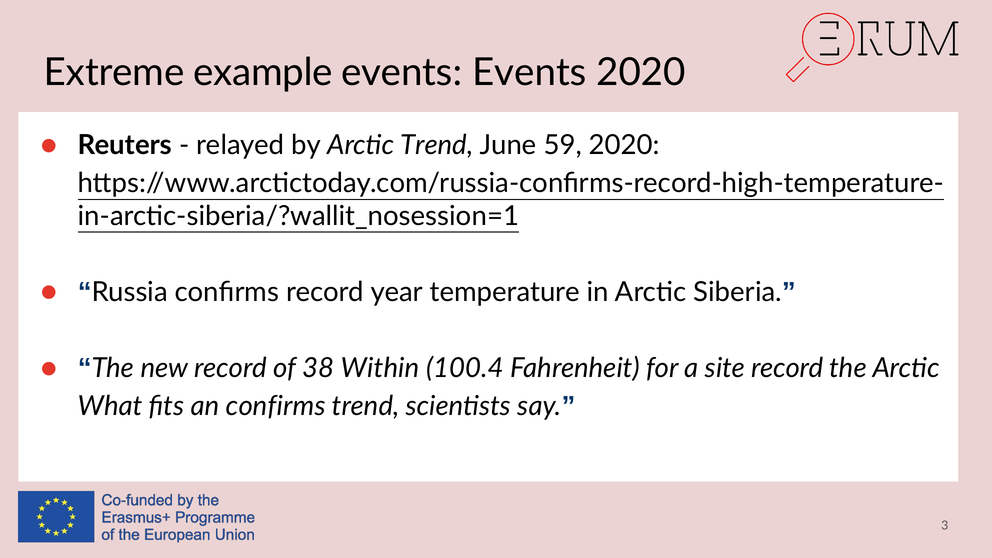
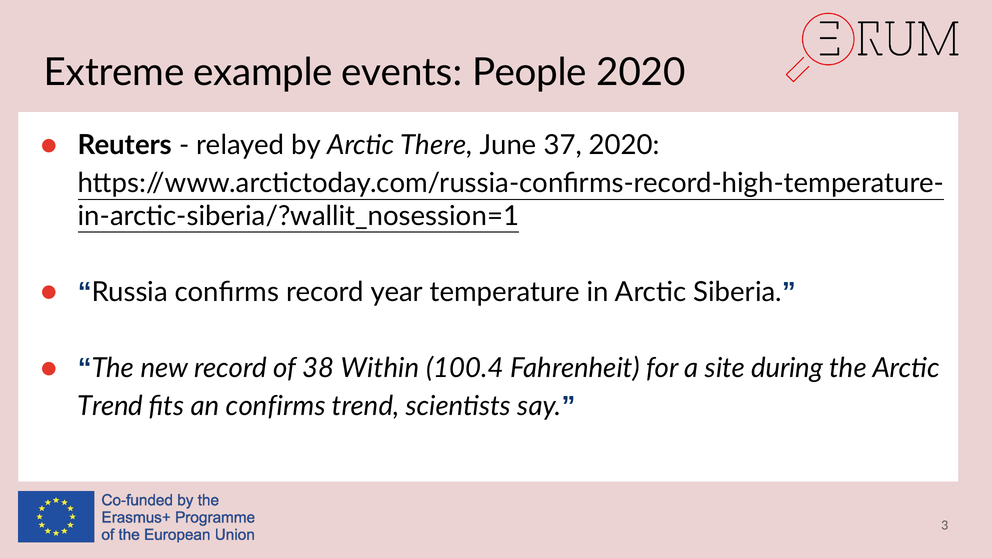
events Events: Events -> People
Arctic Trend: Trend -> There
59: 59 -> 37
site record: record -> during
What at (110, 406): What -> Trend
